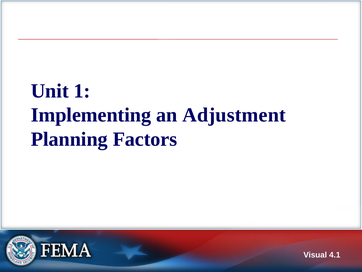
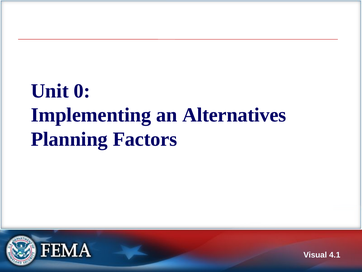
1: 1 -> 0
Adjustment: Adjustment -> Alternatives
